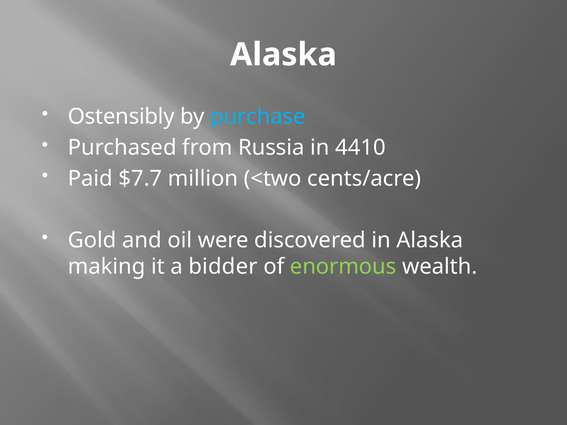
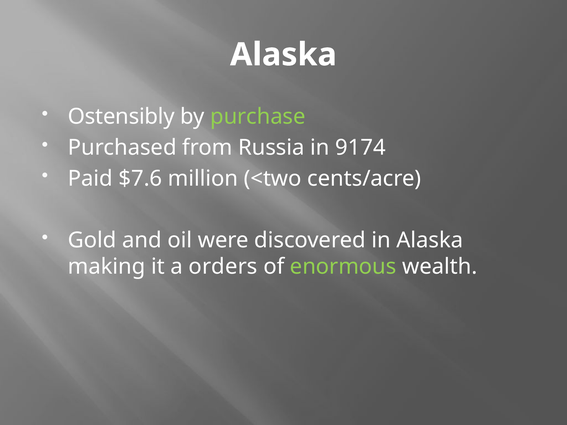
purchase colour: light blue -> light green
4410: 4410 -> 9174
$7.7: $7.7 -> $7.6
bidder: bidder -> orders
